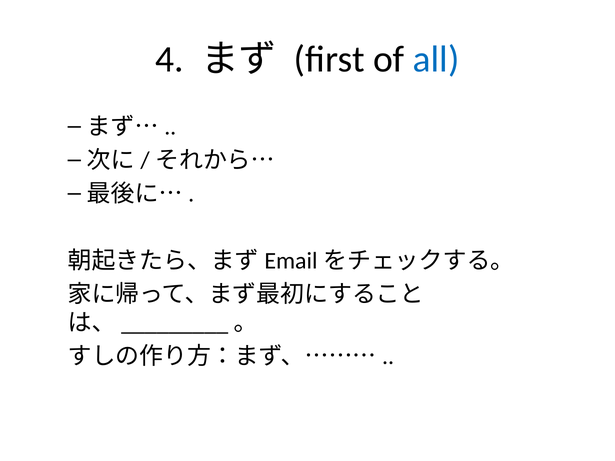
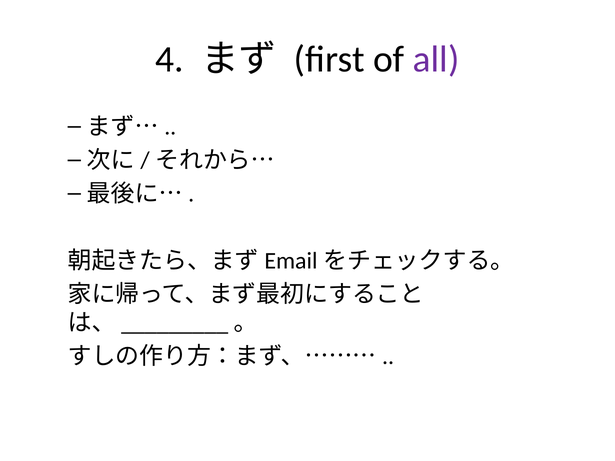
all colour: blue -> purple
